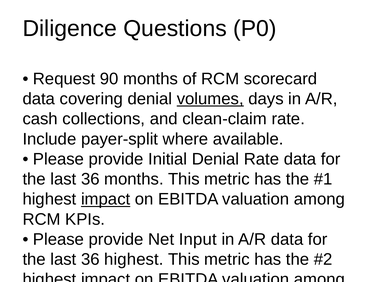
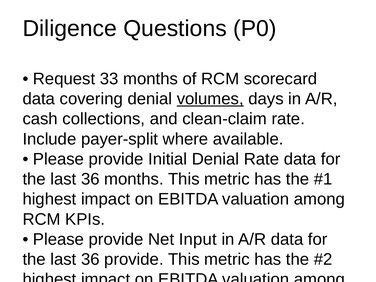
90: 90 -> 33
impact at (106, 199) underline: present -> none
36 highest: highest -> provide
